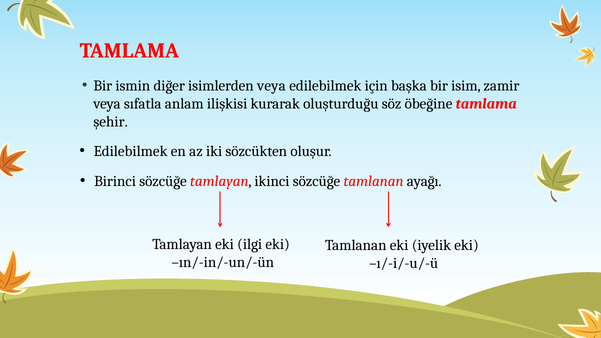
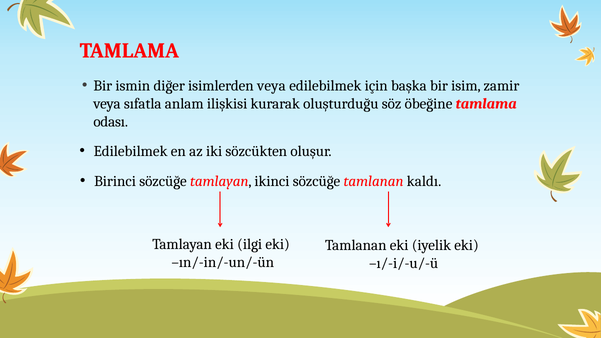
şehir: şehir -> odası
ayağı: ayağı -> kaldı
